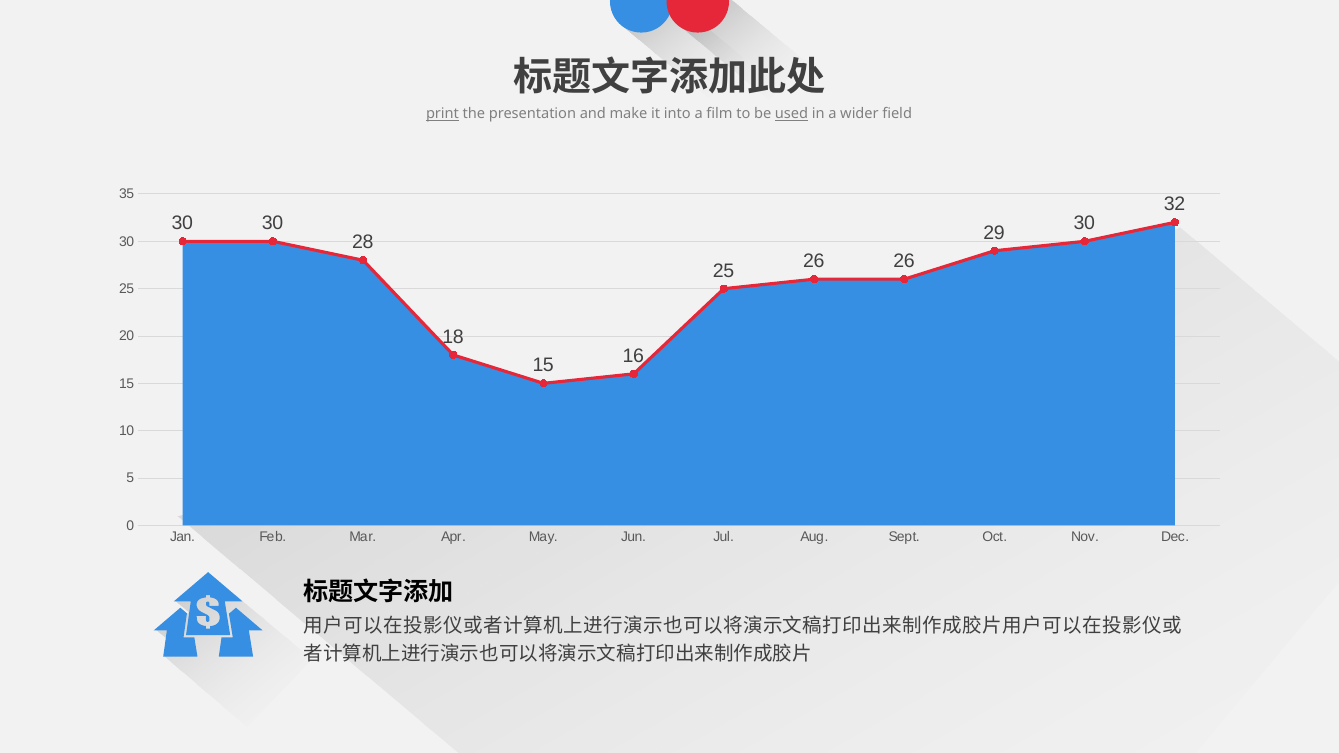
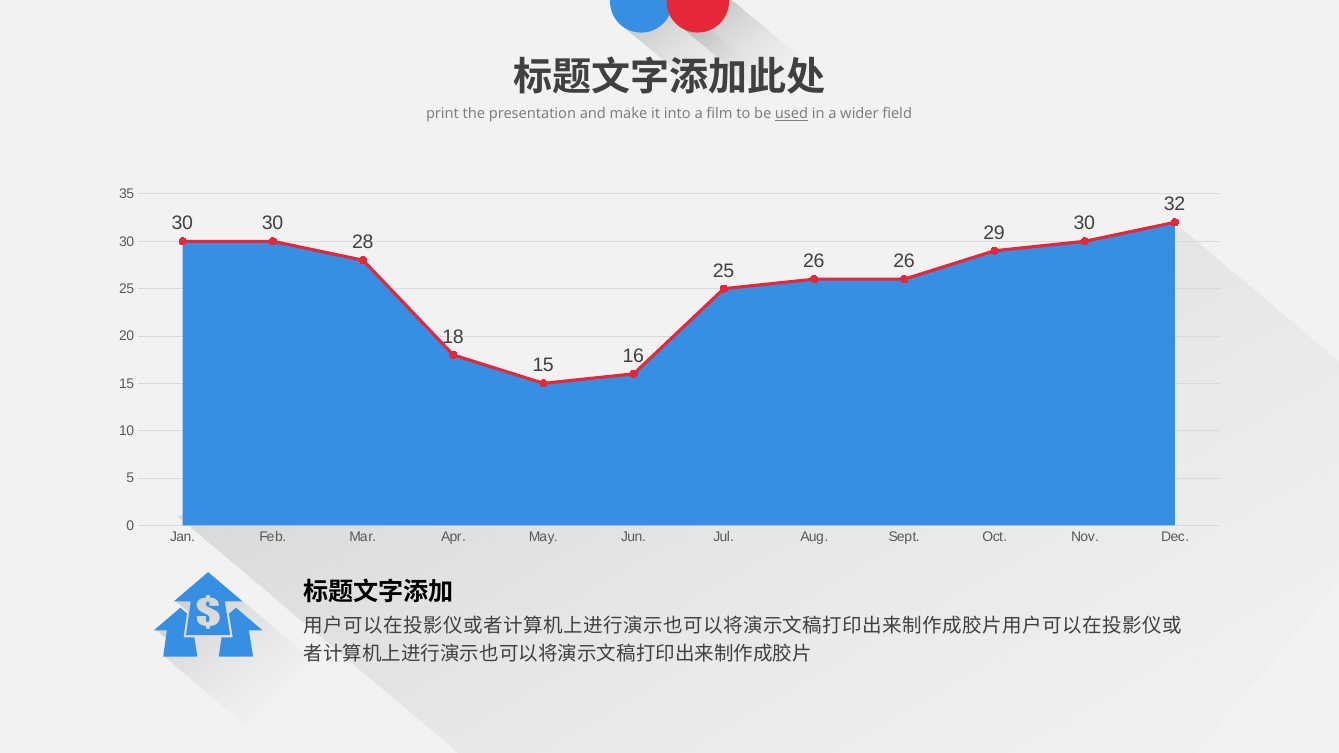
print underline: present -> none
